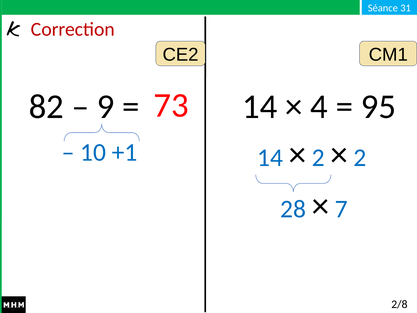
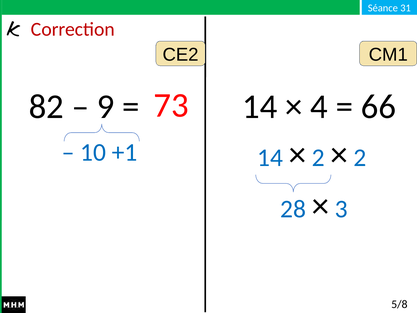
95: 95 -> 66
7: 7 -> 3
2/8: 2/8 -> 5/8
